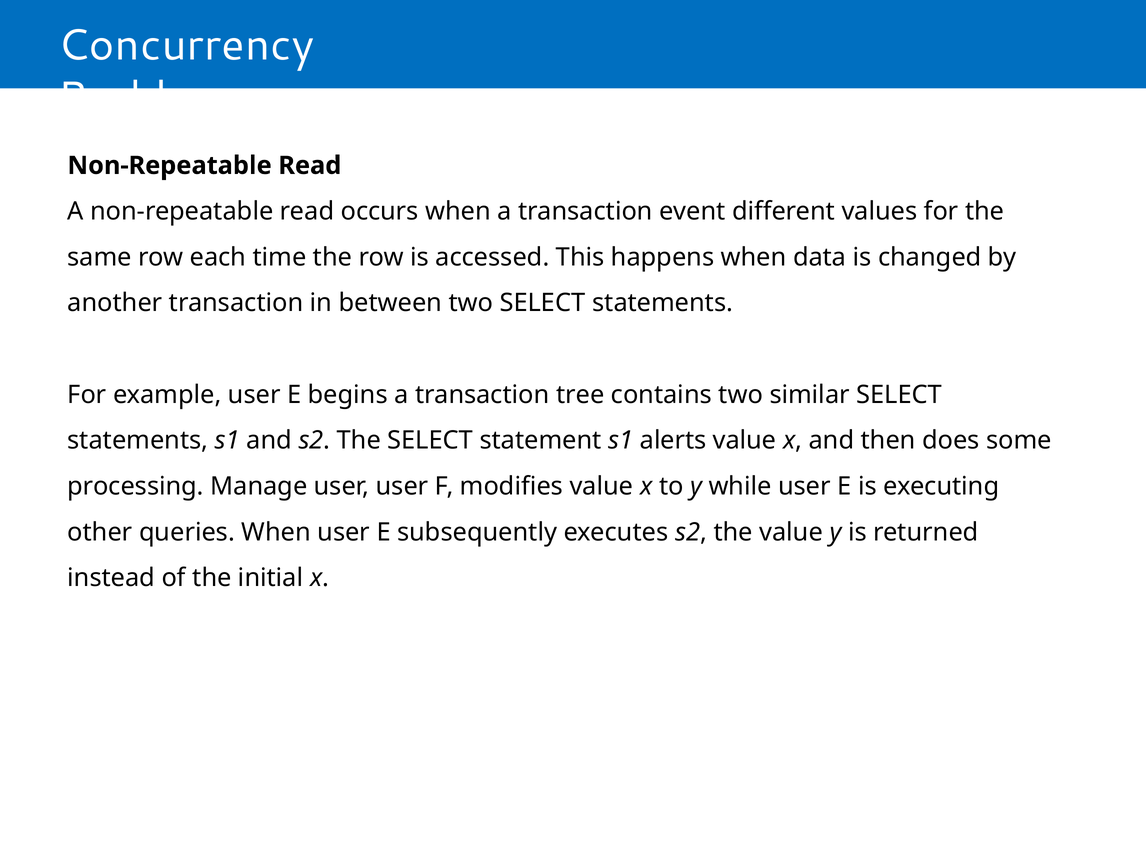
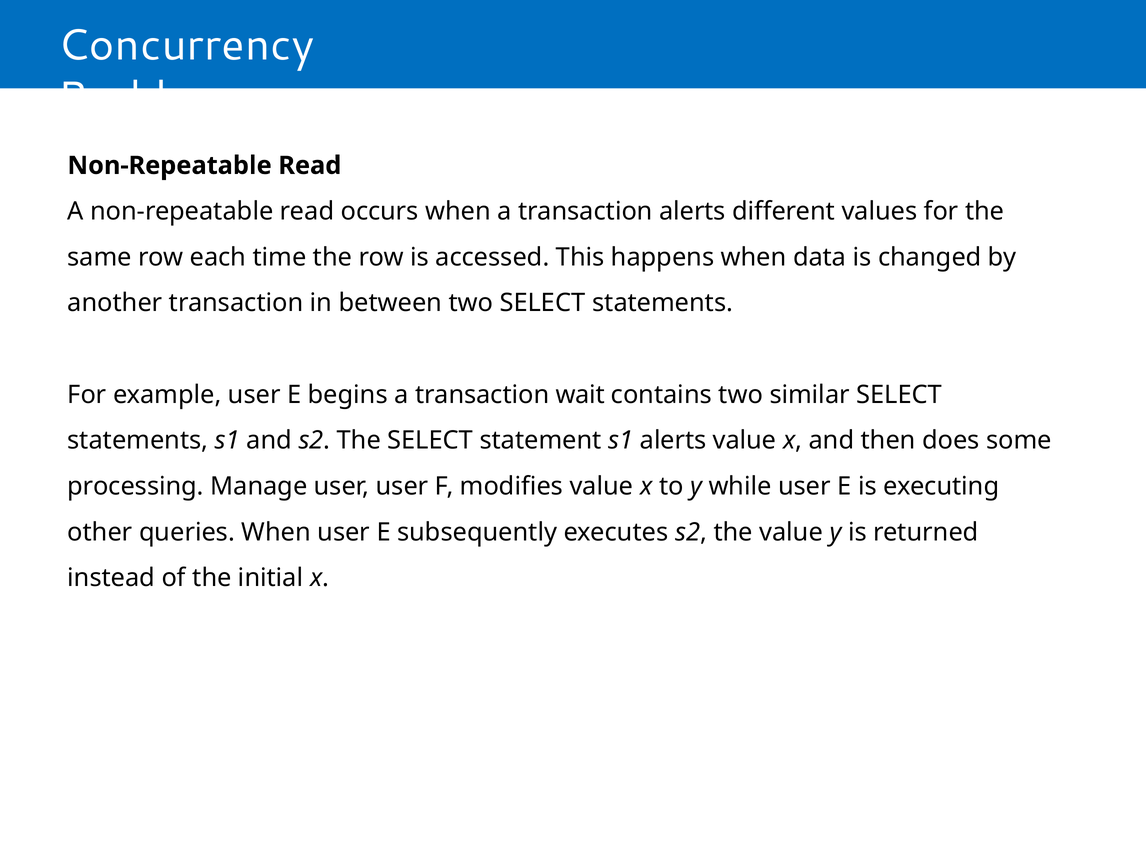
transaction event: event -> alerts
tree: tree -> wait
